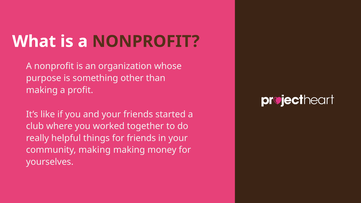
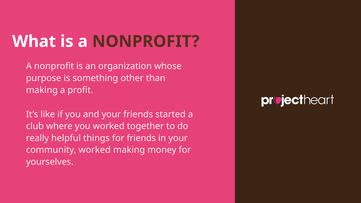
community making: making -> worked
